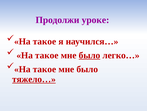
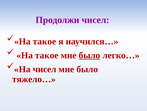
Продолжи уроке: уроке -> чисел
такое at (44, 69): такое -> чисел
тяжело… underline: present -> none
